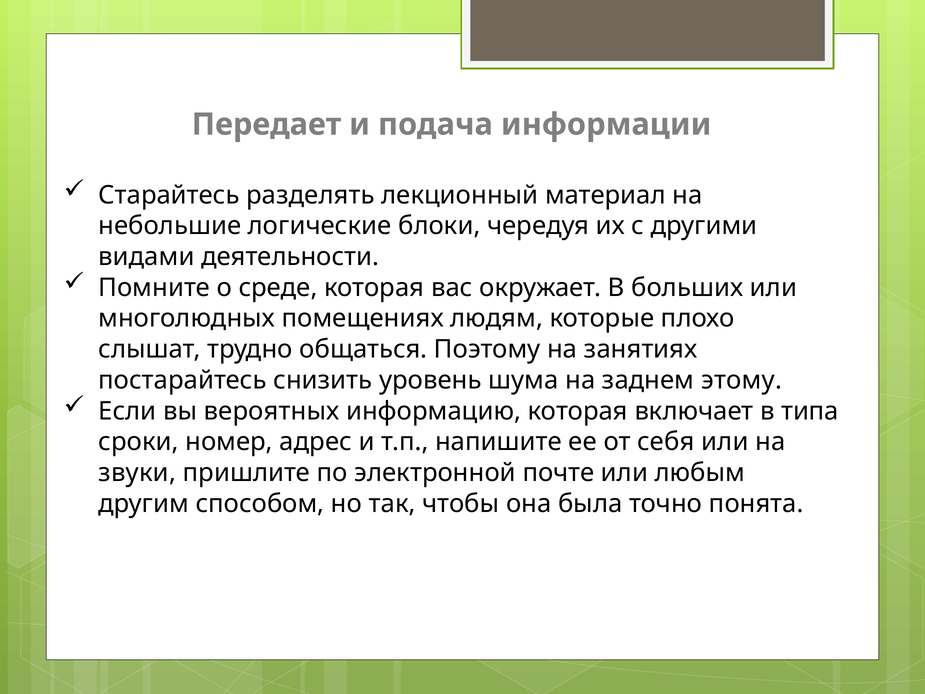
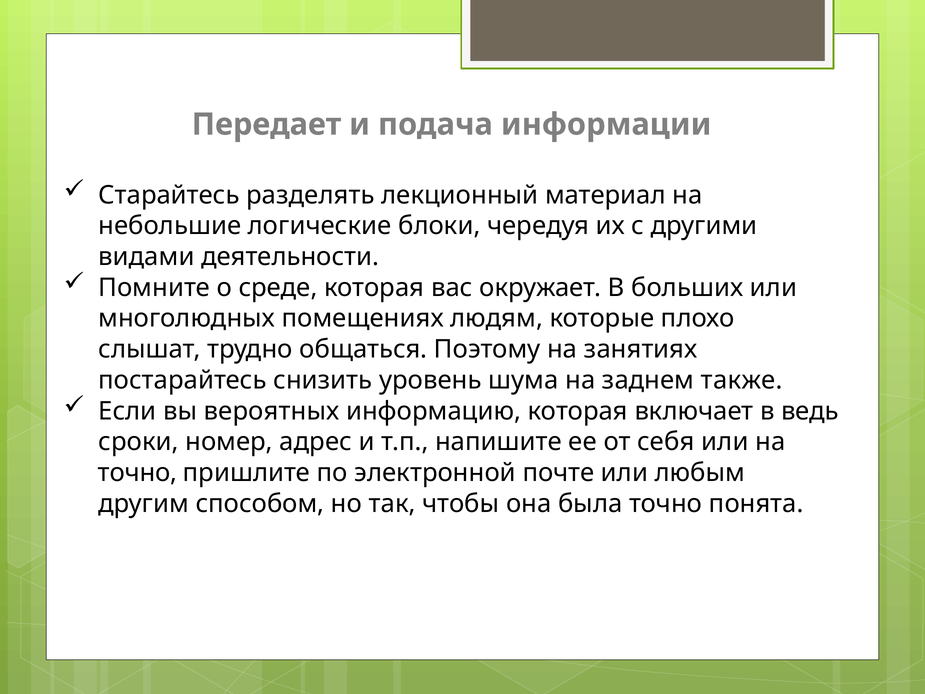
этому: этому -> также
типа: типа -> ведь
звуки at (137, 473): звуки -> точно
